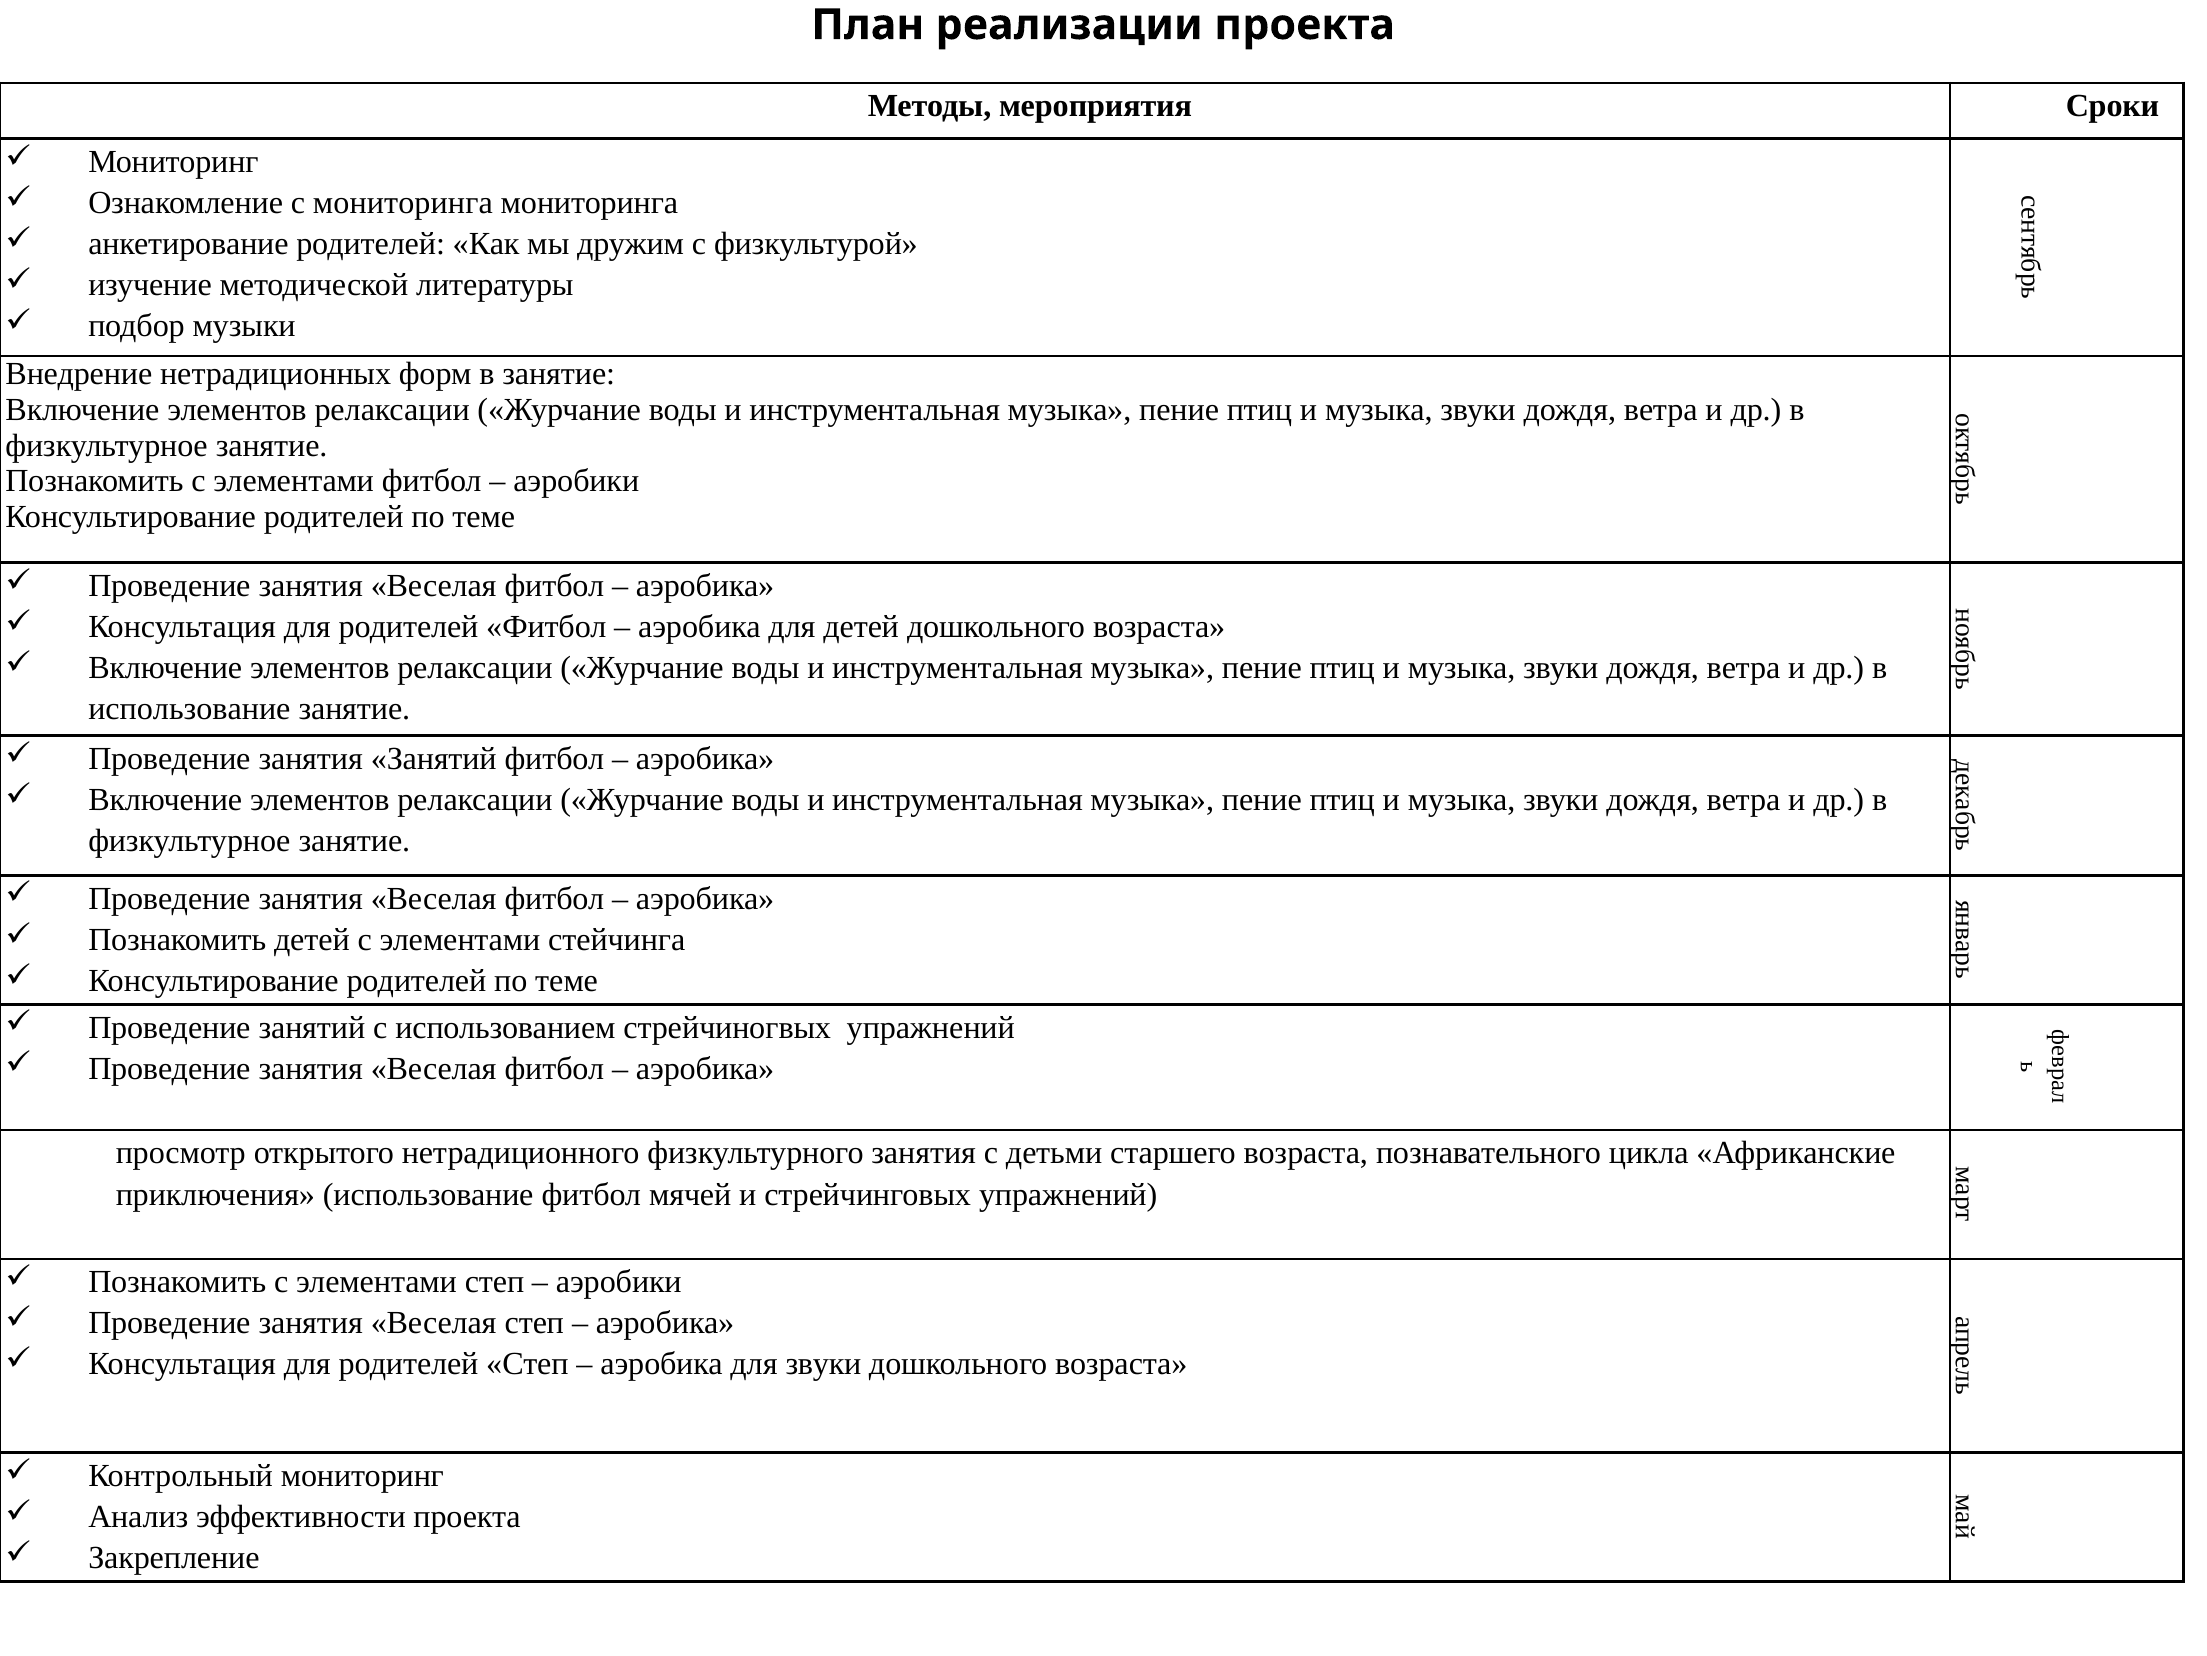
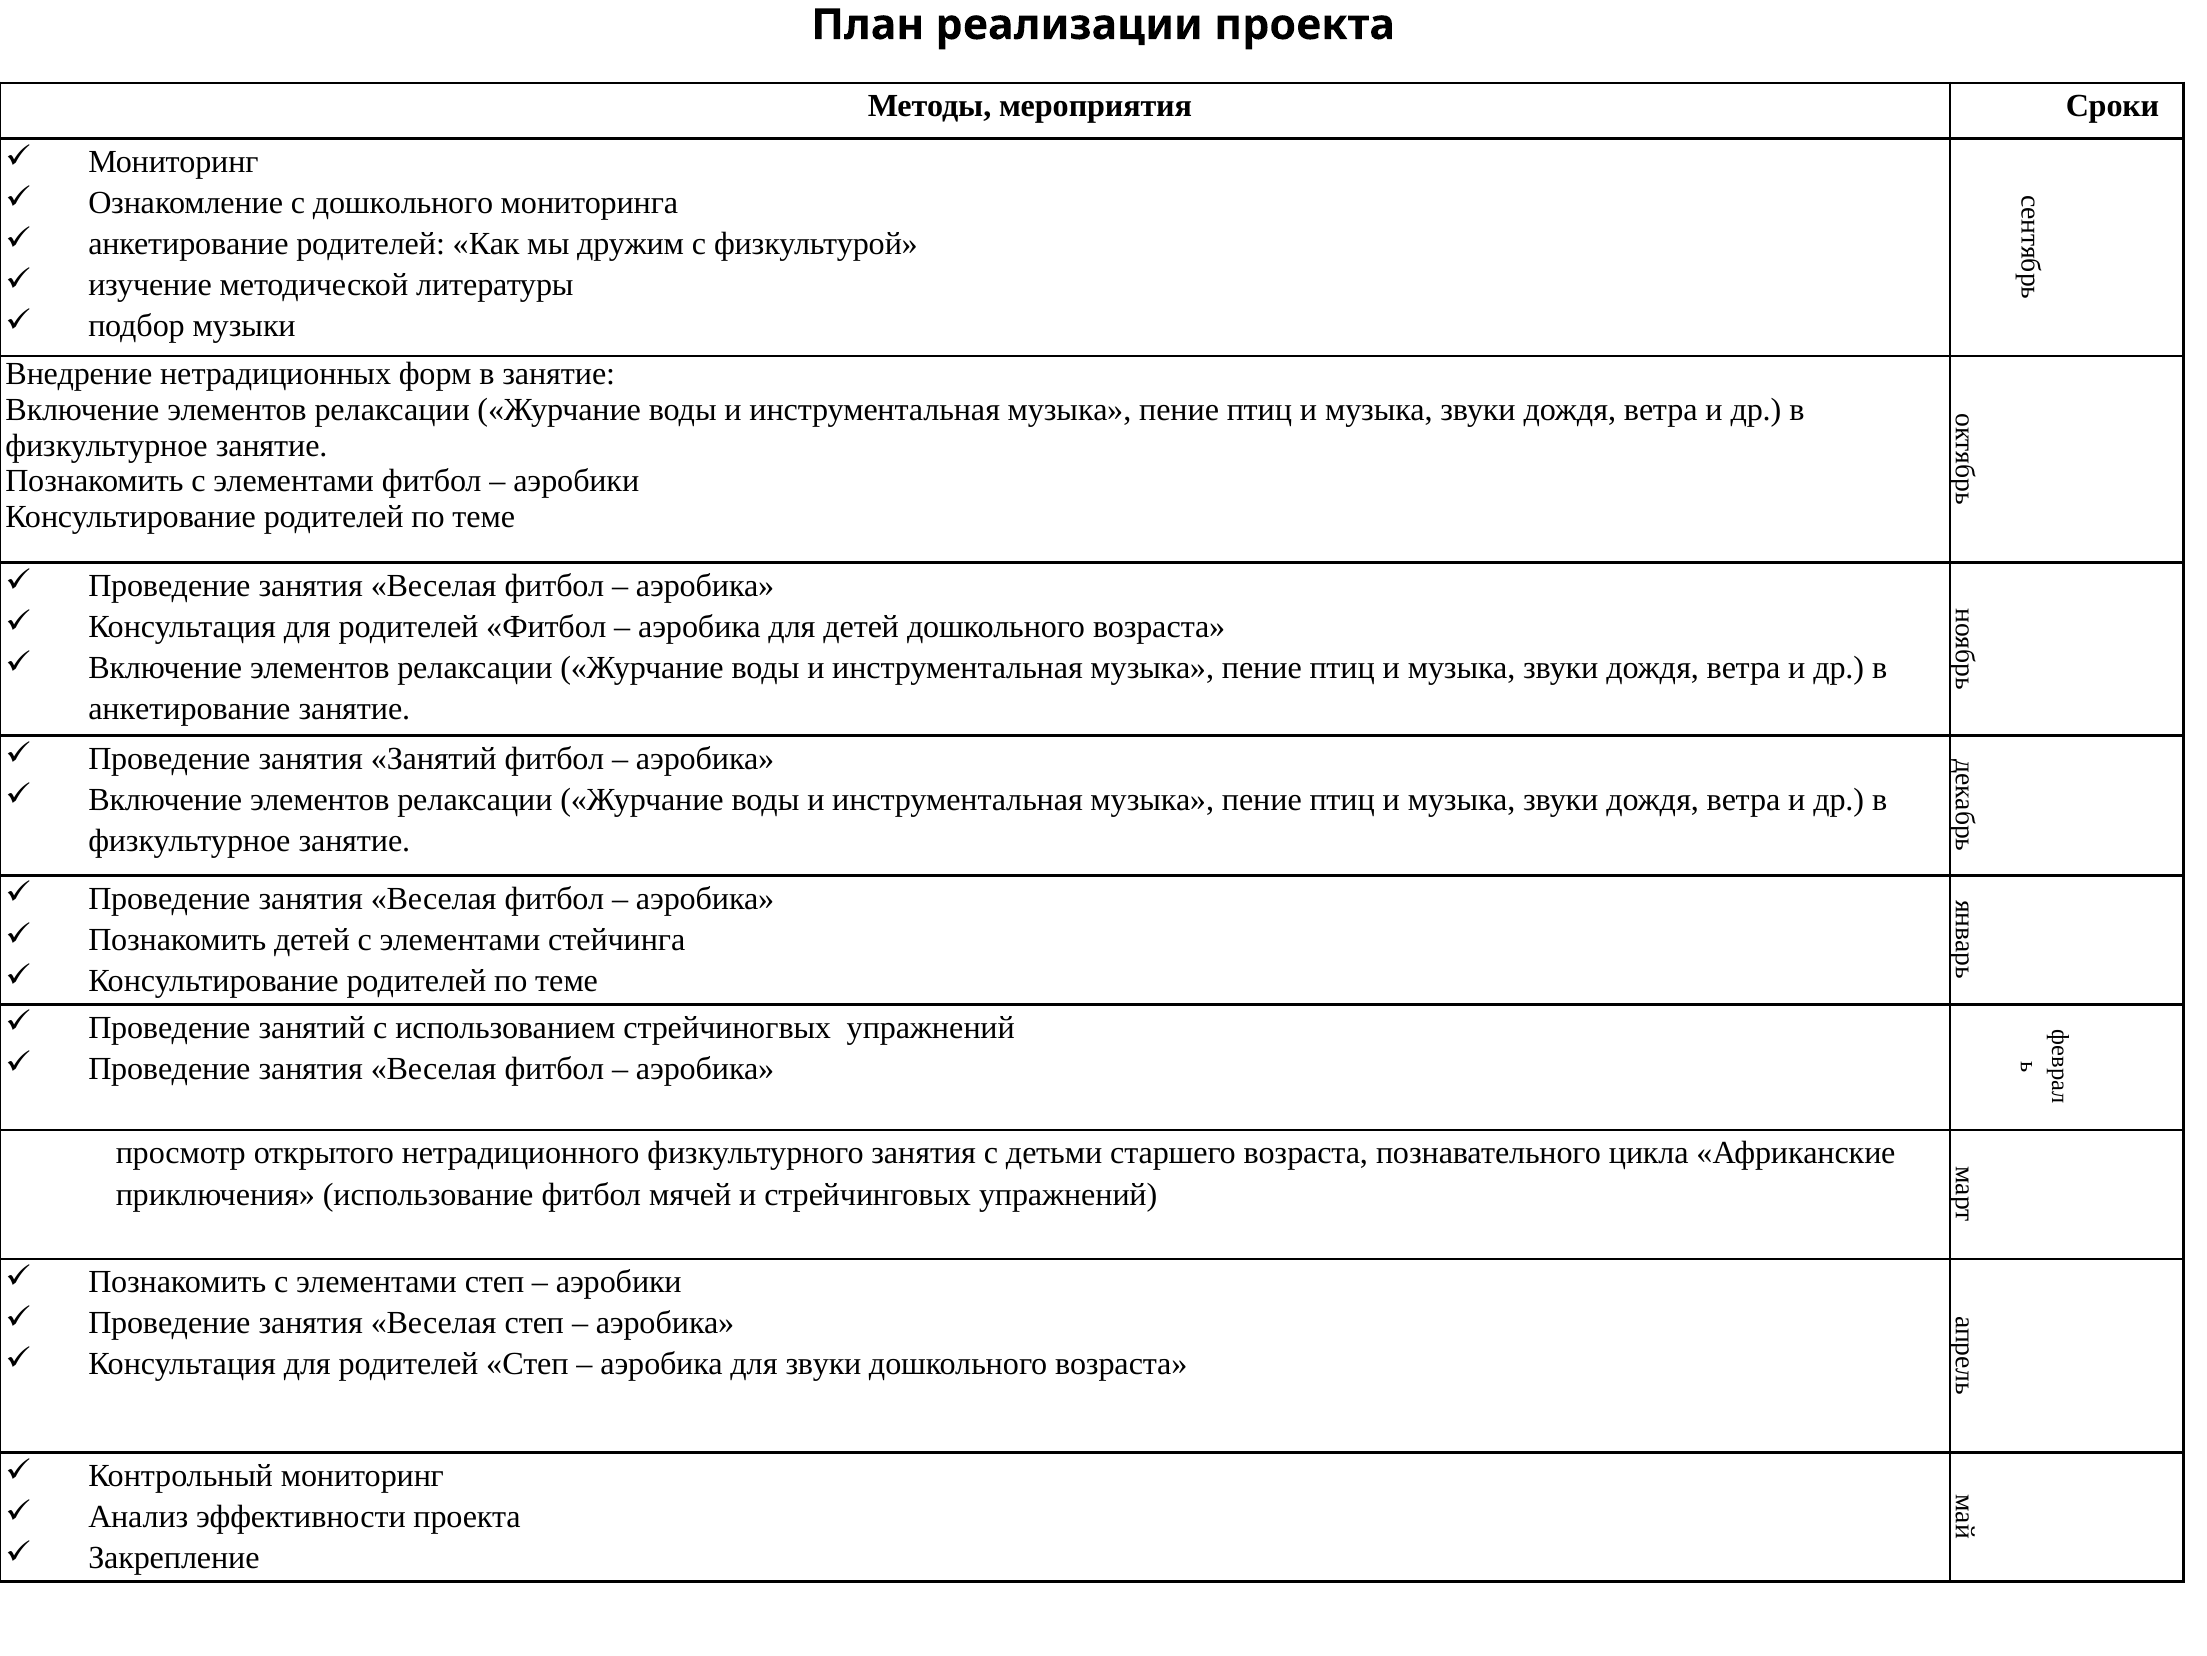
с мониторинга: мониторинга -> дошкольного
использование at (189, 709): использование -> анкетирование
